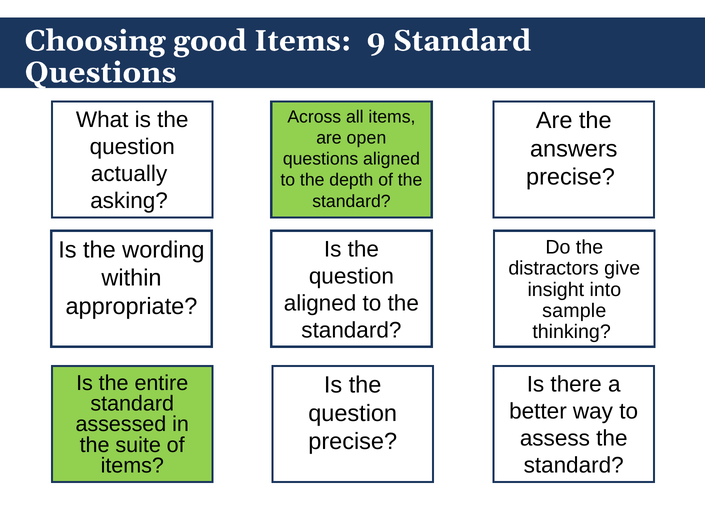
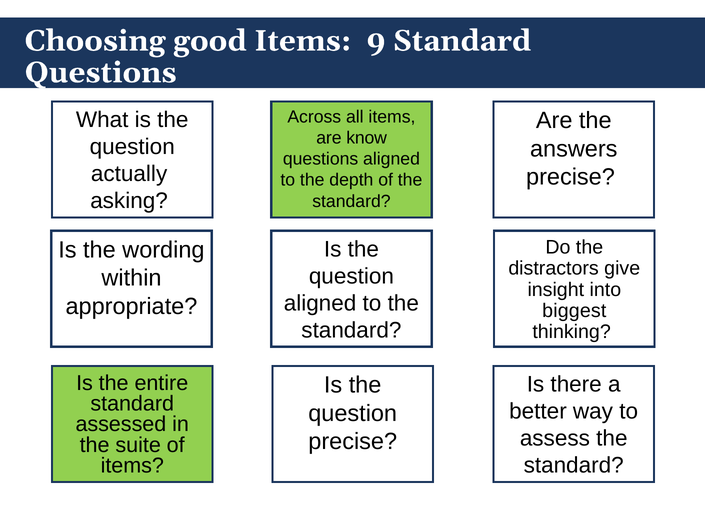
open: open -> know
sample: sample -> biggest
